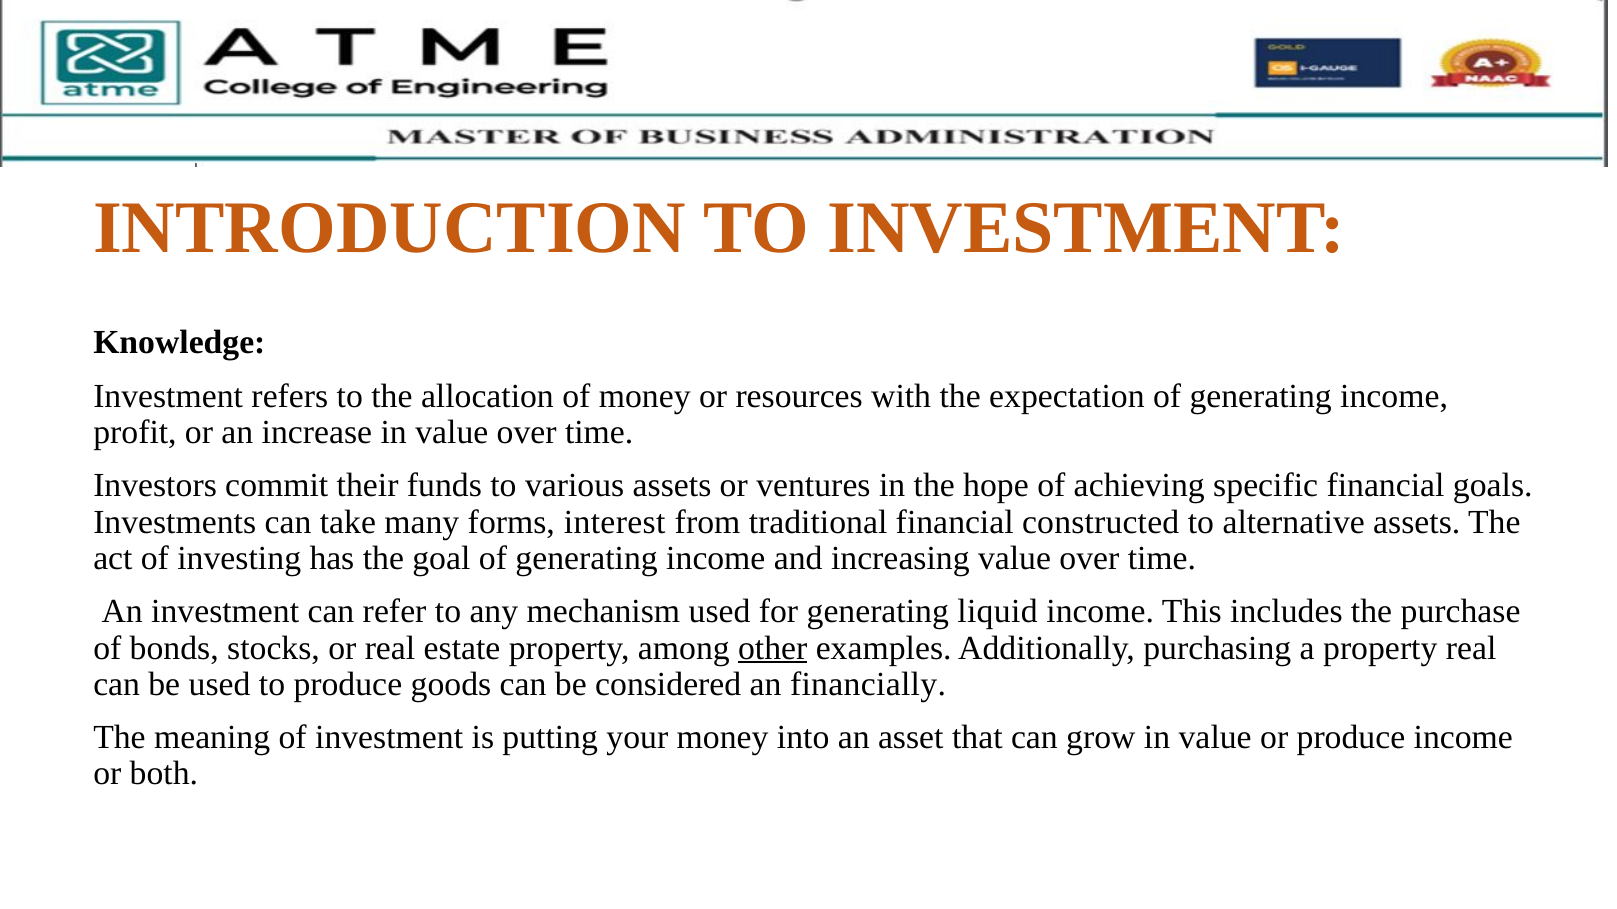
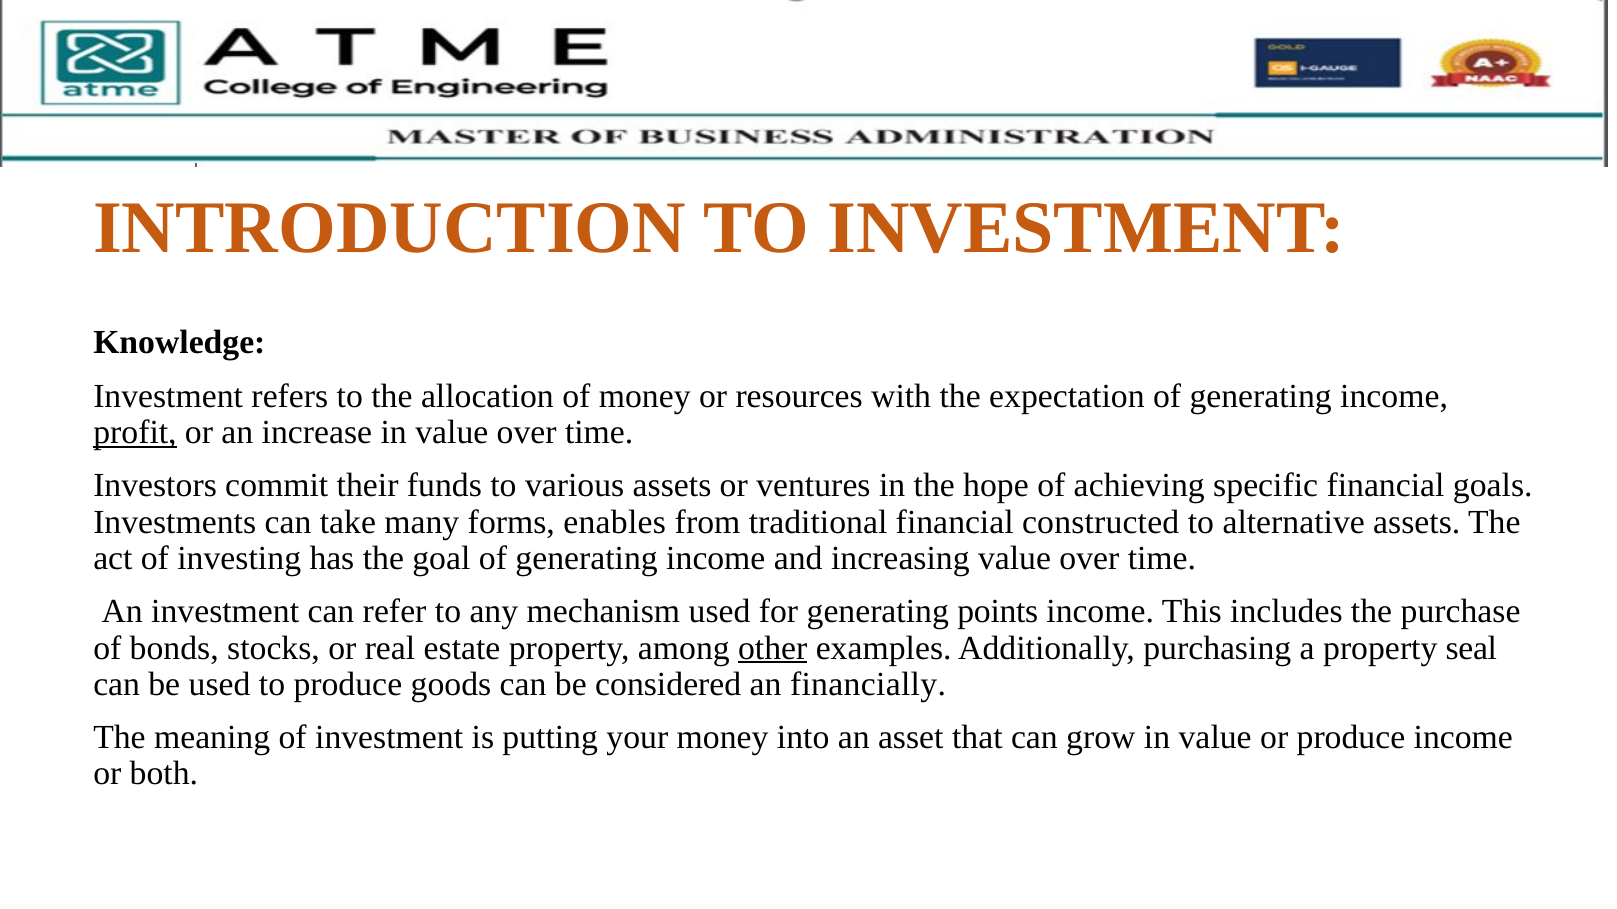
profit underline: none -> present
interest: interest -> enables
liquid: liquid -> points
property real: real -> seal
